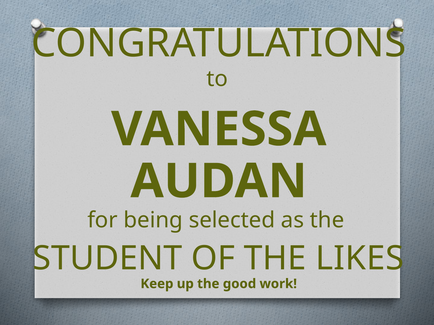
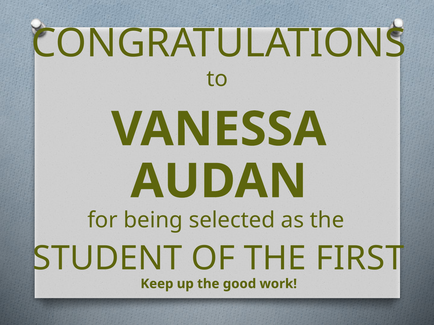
LIKES: LIKES -> FIRST
